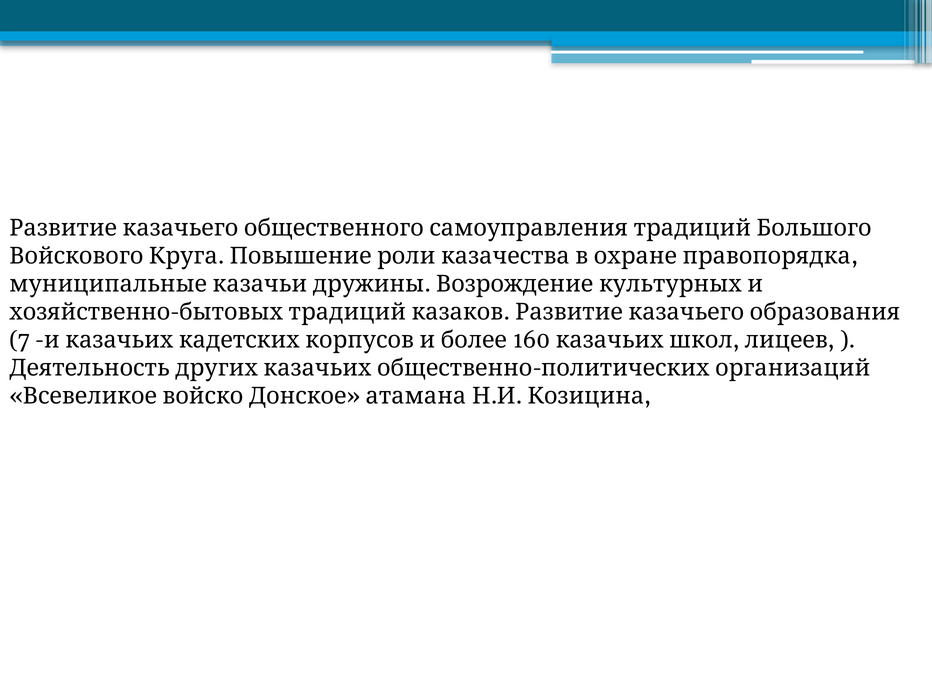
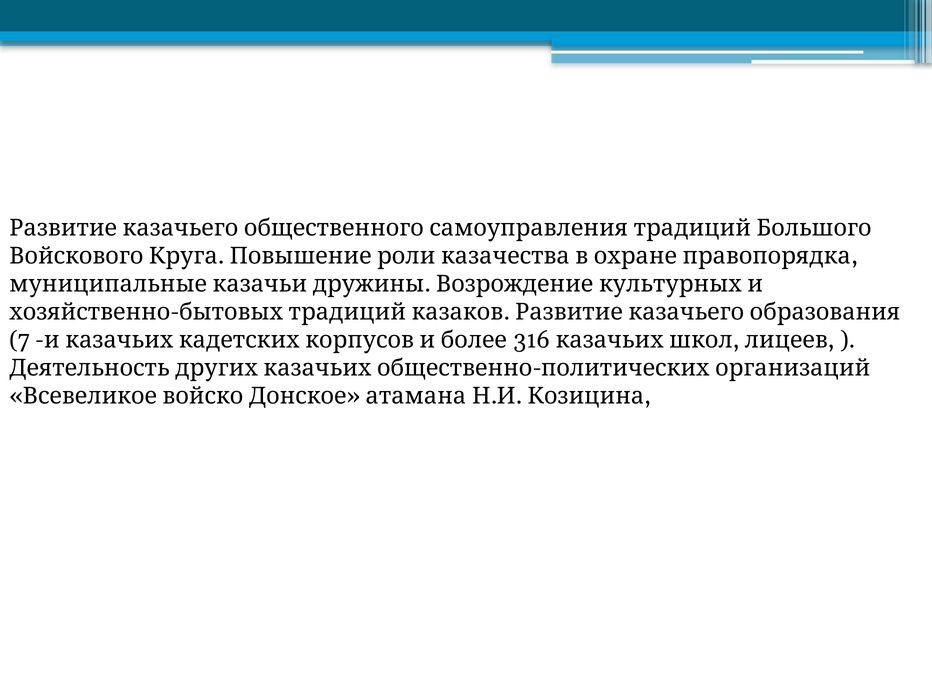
160: 160 -> 316
